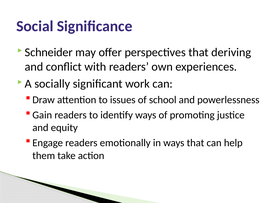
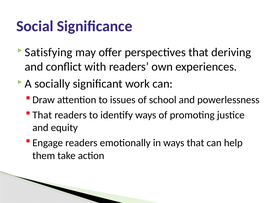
Schneider: Schneider -> Satisfying
Gain at (42, 115): Gain -> That
